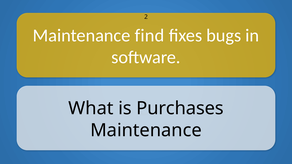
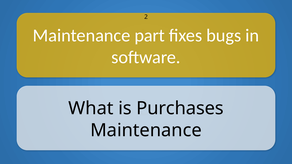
find: find -> part
